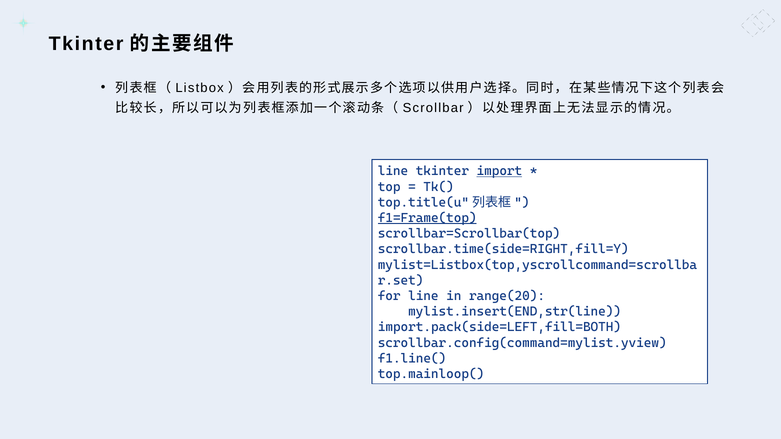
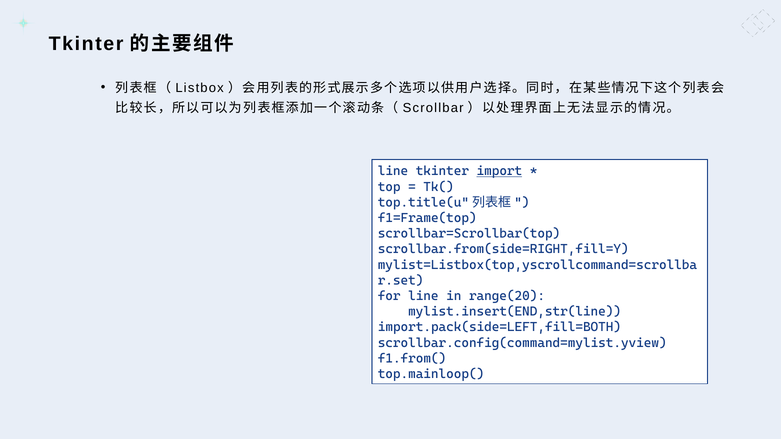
f1=Frame(top underline: present -> none
scrollbar.time(side=RIGHT,fill=Y: scrollbar.time(side=RIGHT,fill=Y -> scrollbar.from(side=RIGHT,fill=Y
f1.line(: f1.line( -> f1.from(
